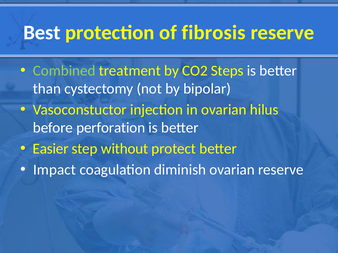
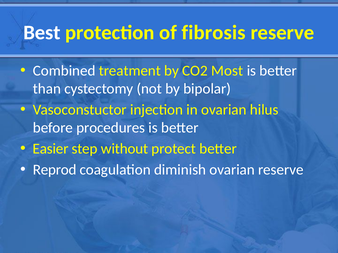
Combined colour: light green -> white
Steps: Steps -> Most
perforation: perforation -> procedures
Impact: Impact -> Reprod
